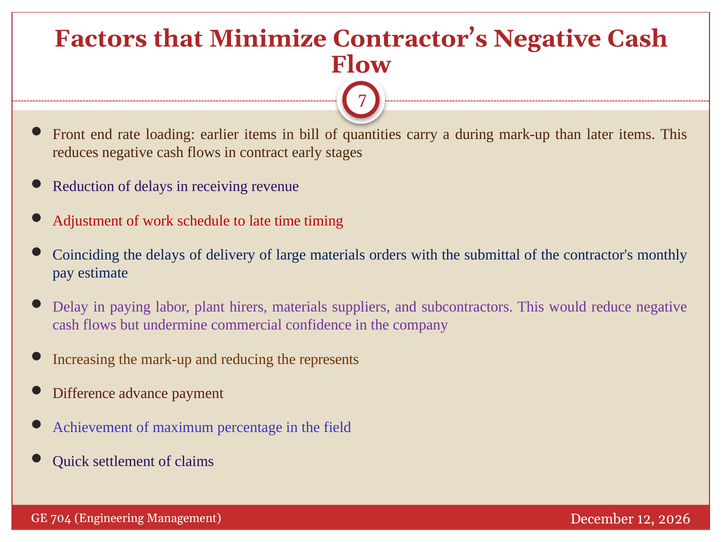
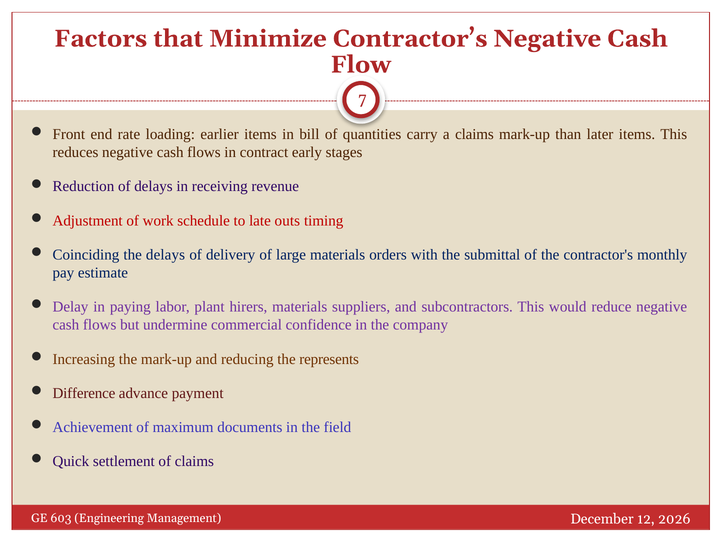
a during: during -> claims
time: time -> outs
percentage: percentage -> documents
704: 704 -> 603
